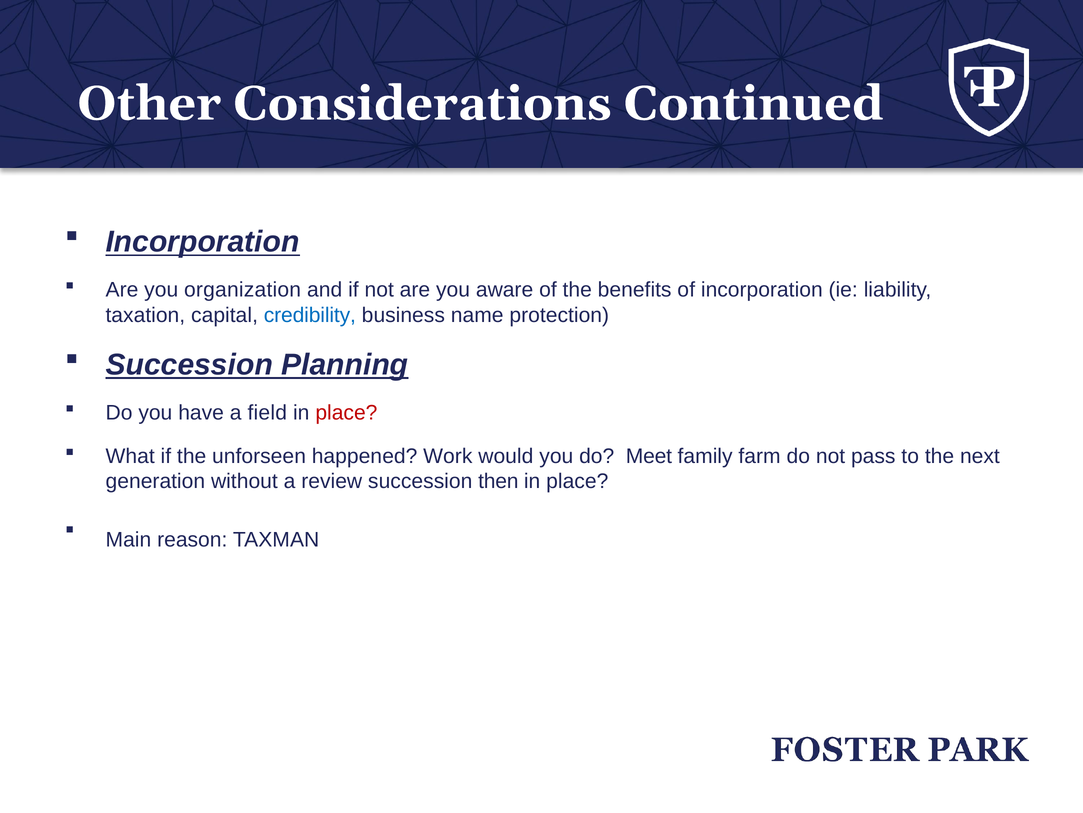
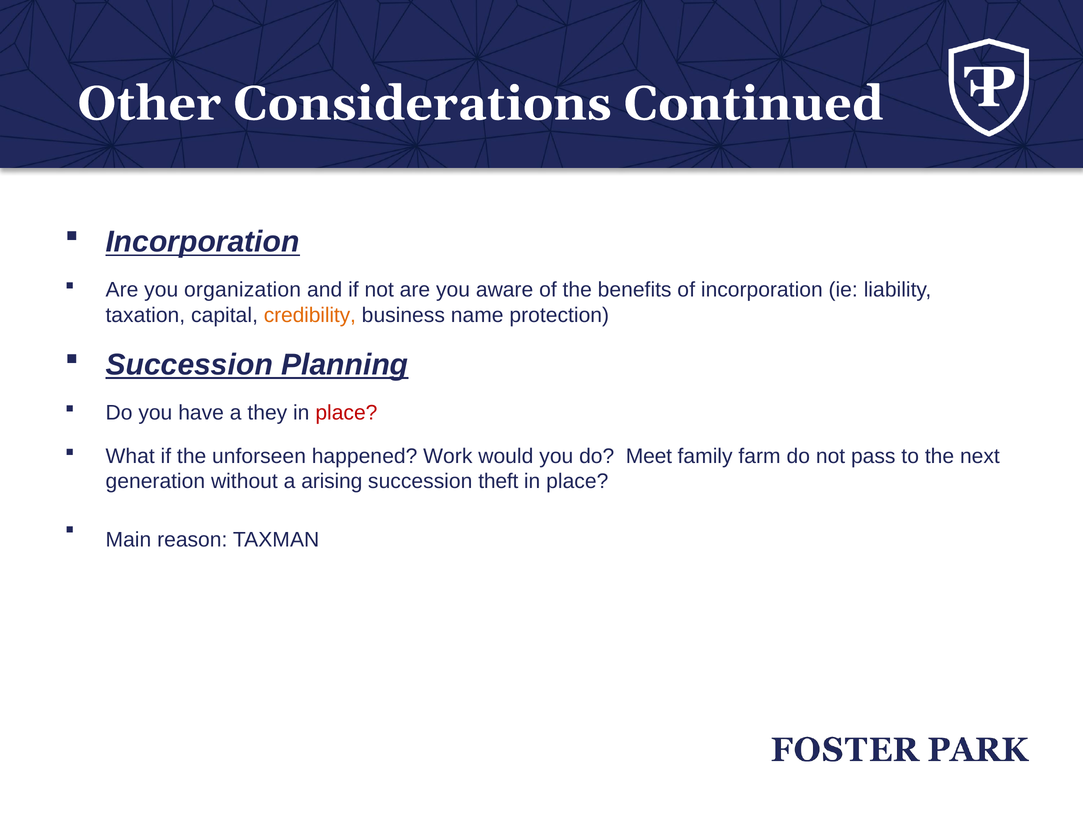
credibility colour: blue -> orange
field: field -> they
review: review -> arising
then: then -> theft
